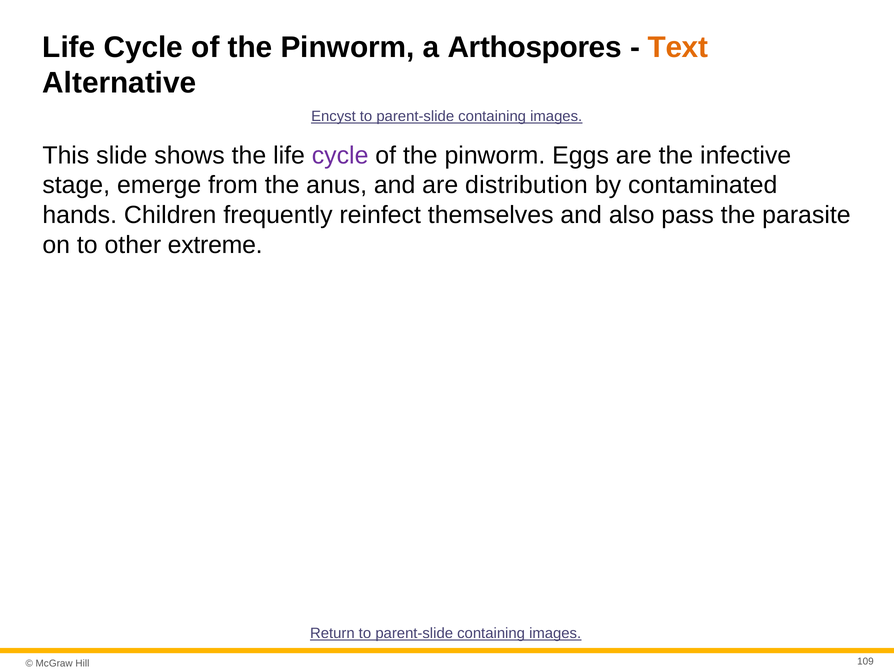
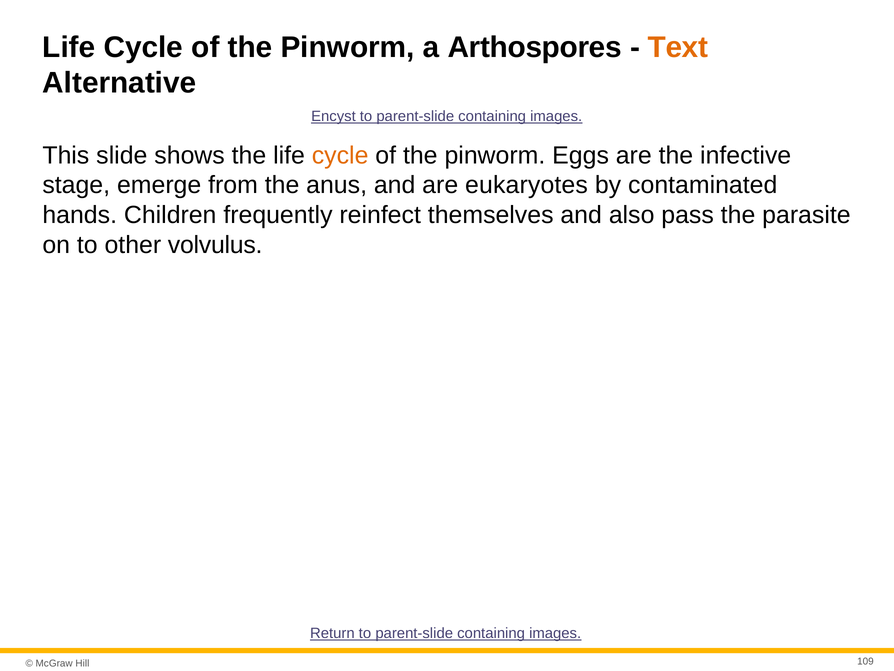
cycle at (340, 155) colour: purple -> orange
distribution: distribution -> eukaryotes
extreme: extreme -> volvulus
